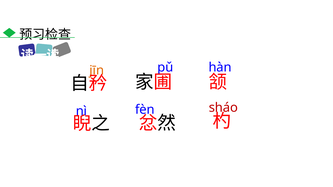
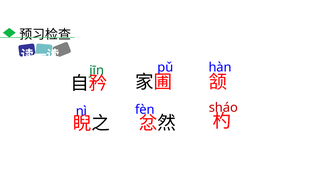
jīn colour: orange -> green
